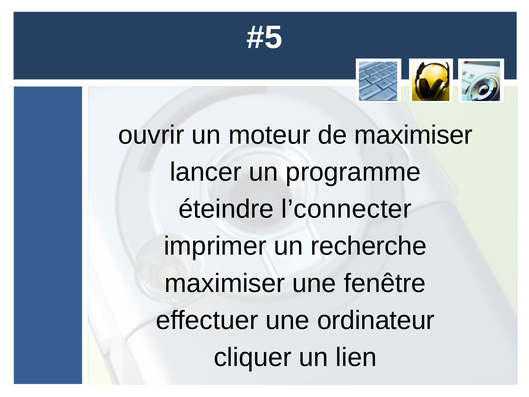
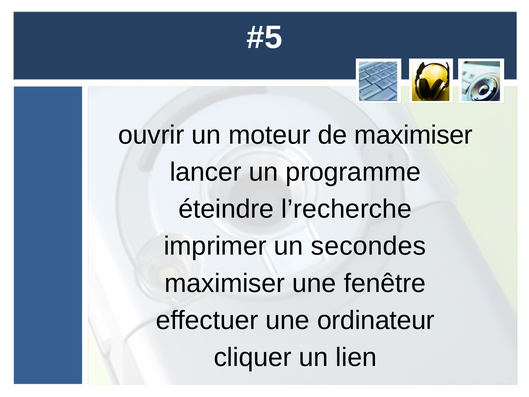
l’connecter: l’connecter -> l’recherche
recherche: recherche -> secondes
